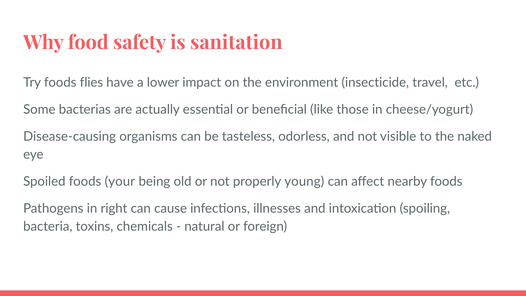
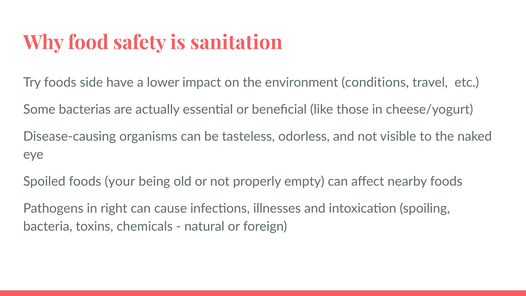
flies: flies -> side
insecticide: insecticide -> conditions
young: young -> empty
